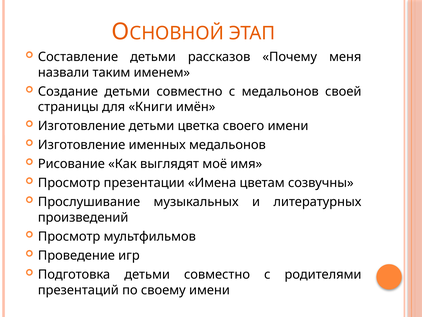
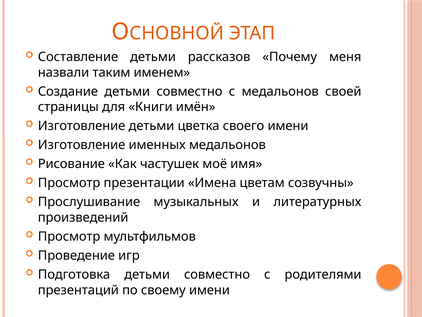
выглядят: выглядят -> частушек
